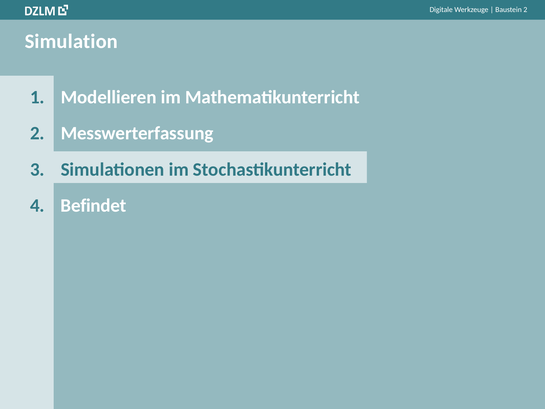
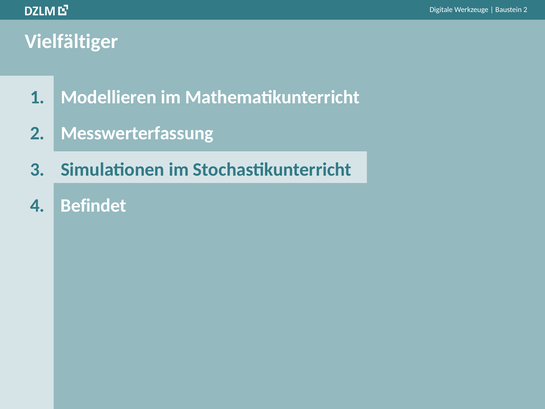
Simulation: Simulation -> Vielfältiger
